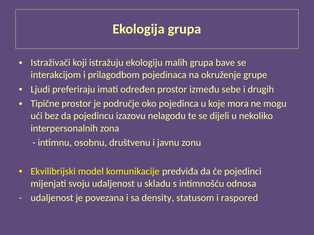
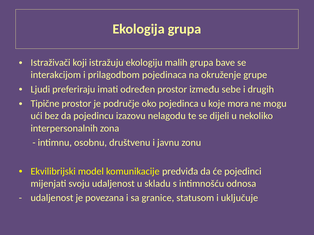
density: density -> granice
raspored: raspored -> uključuje
